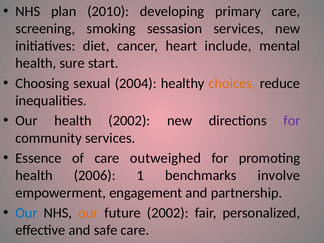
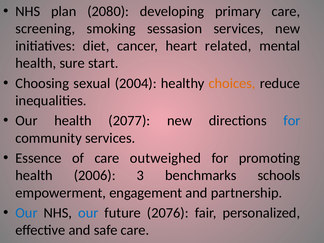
2010: 2010 -> 2080
include: include -> related
health 2002: 2002 -> 2077
for at (292, 121) colour: purple -> blue
1: 1 -> 3
involve: involve -> schools
our at (88, 213) colour: orange -> blue
future 2002: 2002 -> 2076
